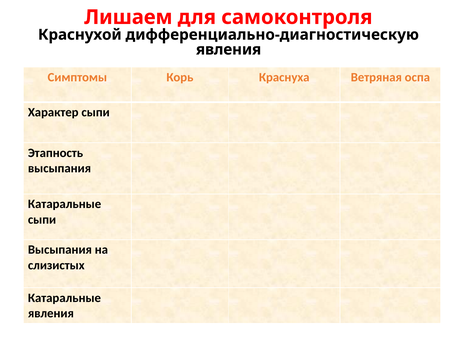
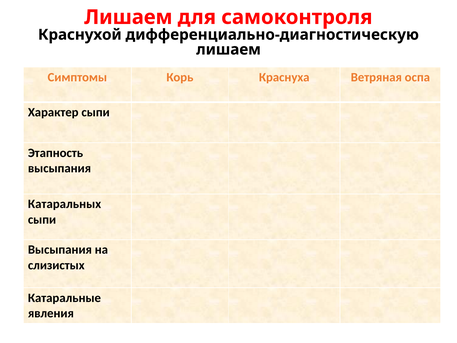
явления at (229, 49): явления -> лишаем
Катаральные at (65, 204): Катаральные -> Катаральных
